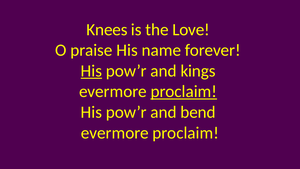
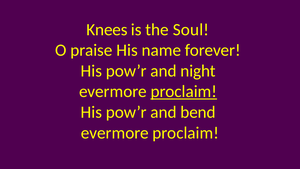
Love: Love -> Soul
His at (91, 71) underline: present -> none
kings: kings -> night
